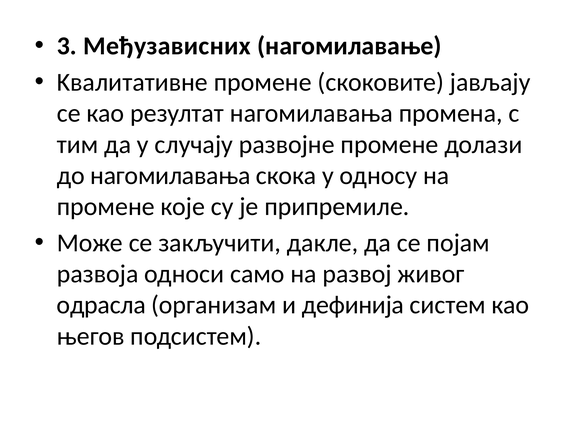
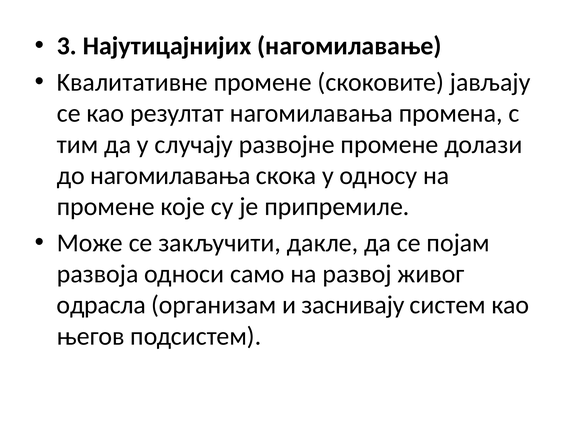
Међузависних: Међузависних -> Најутицајнијих
дефинија: дефинија -> заснивају
